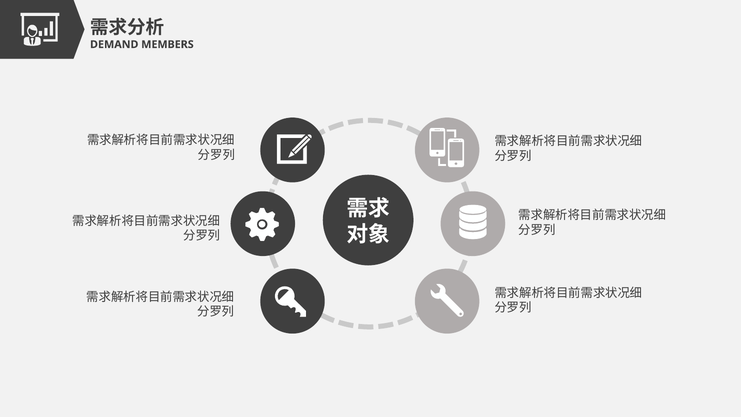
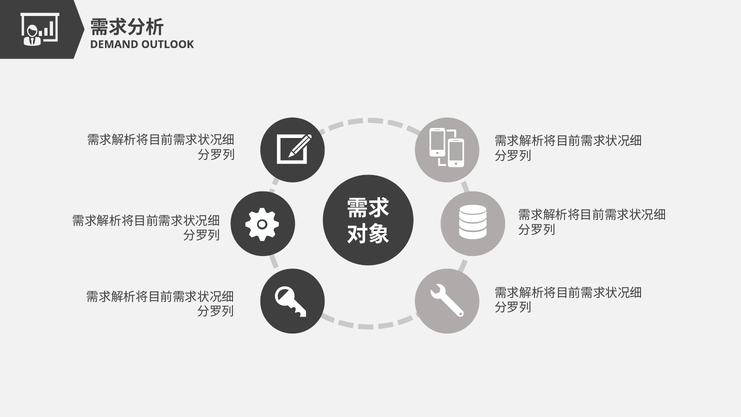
MEMBERS: MEMBERS -> OUTLOOK
